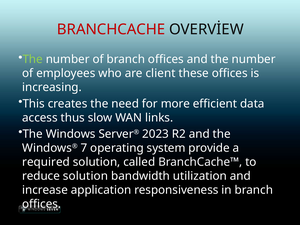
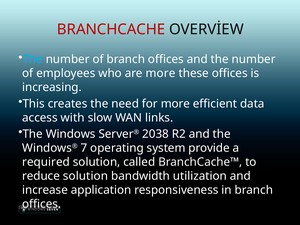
The at (33, 59) colour: light green -> light blue
are client: client -> more
thus: thus -> with
2023: 2023 -> 2038
